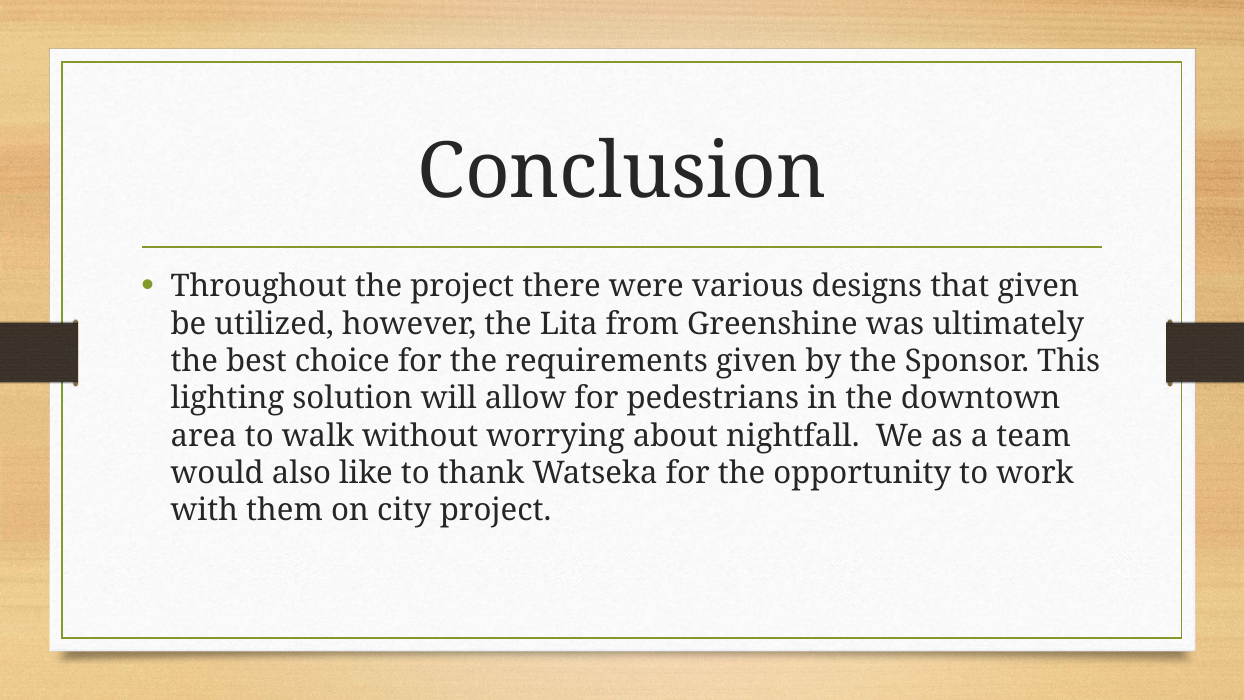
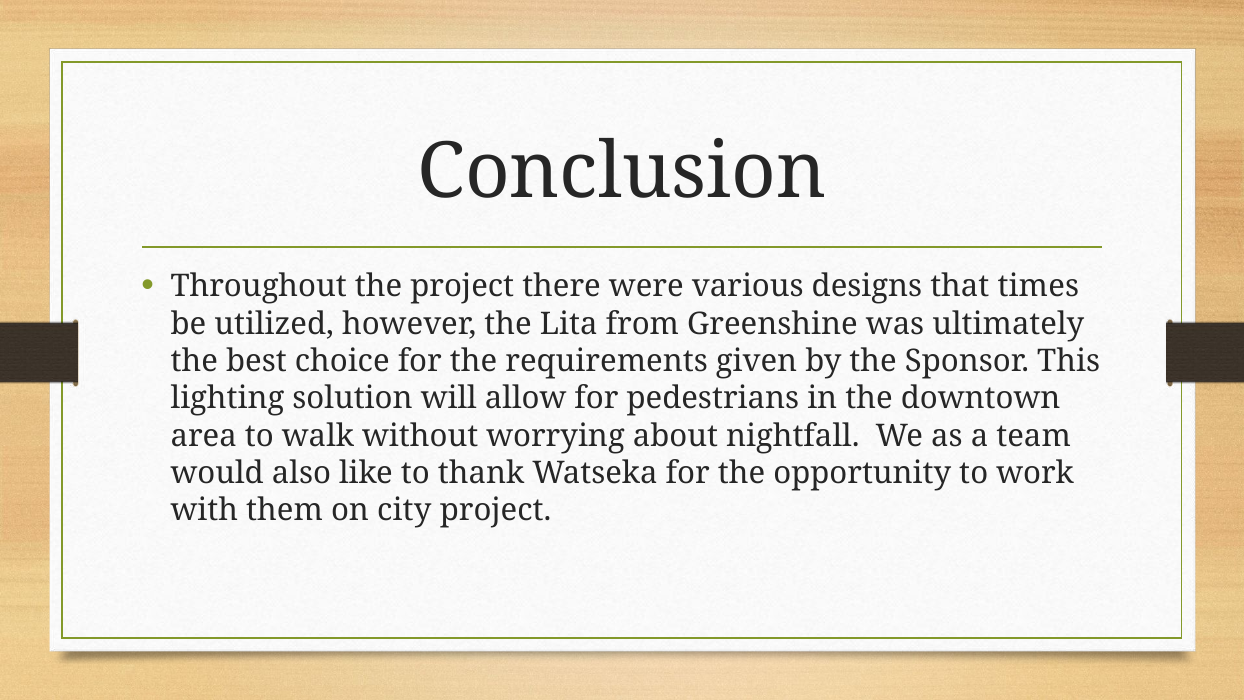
that given: given -> times
